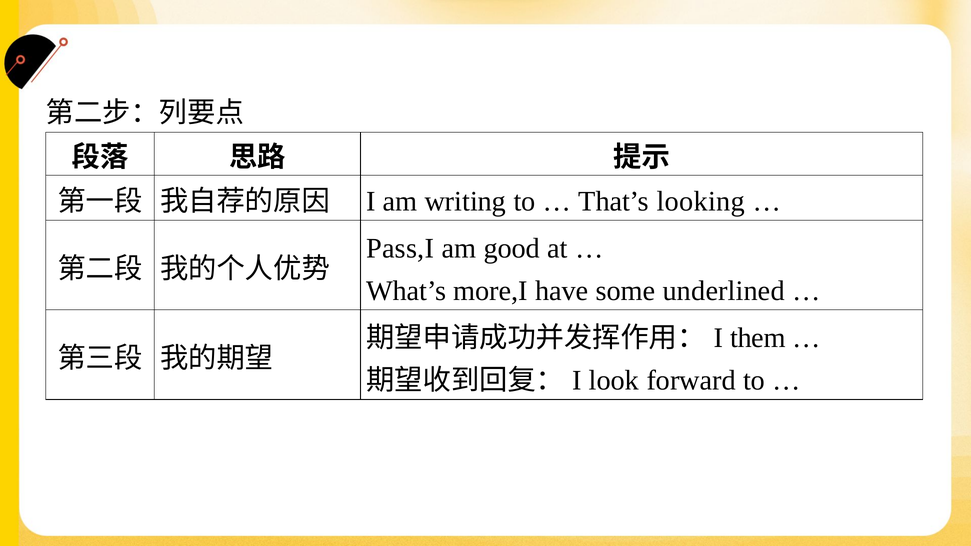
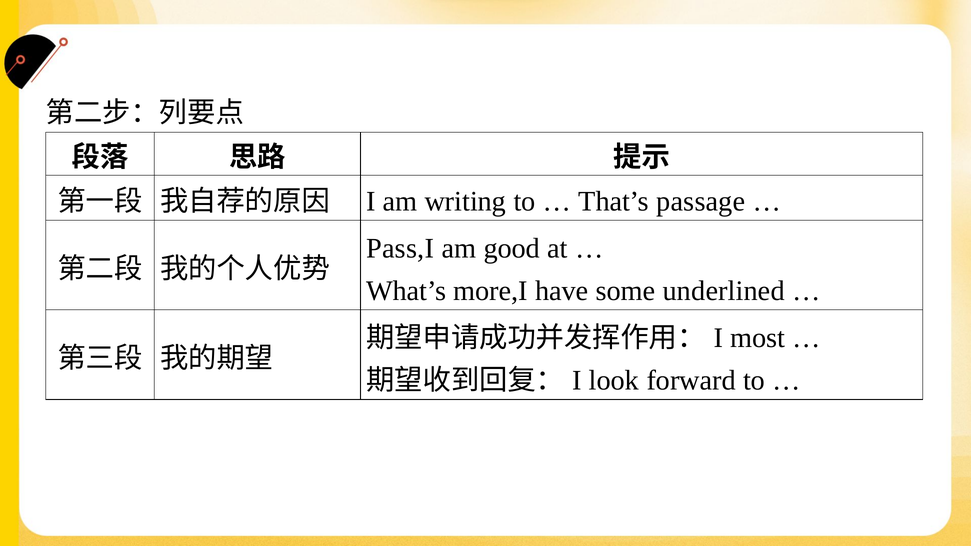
looking: looking -> passage
them: them -> most
